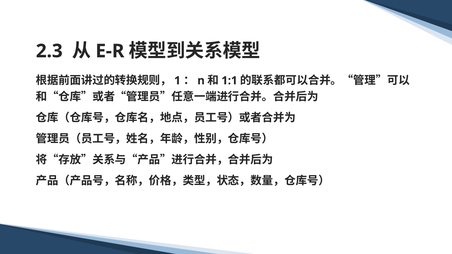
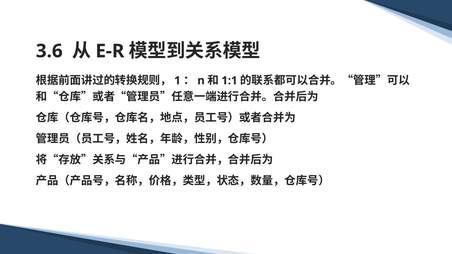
2.3: 2.3 -> 3.6
